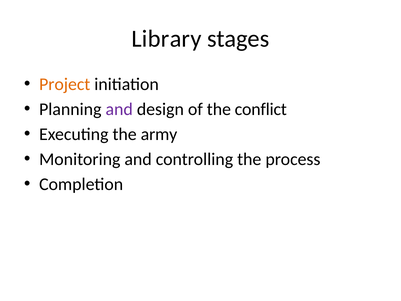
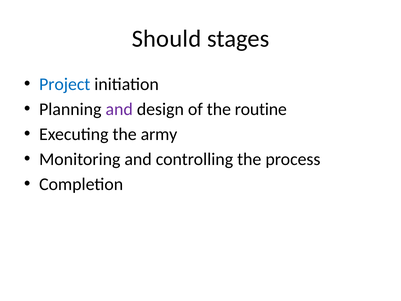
Library: Library -> Should
Project colour: orange -> blue
conflict: conflict -> routine
